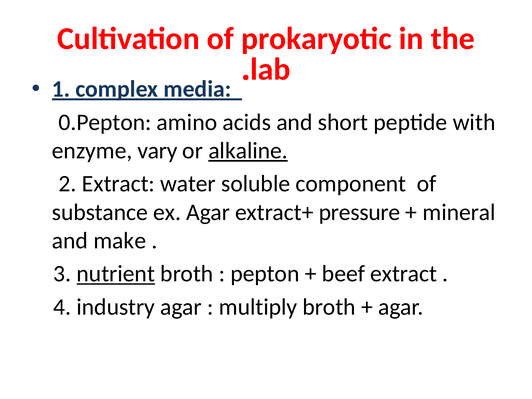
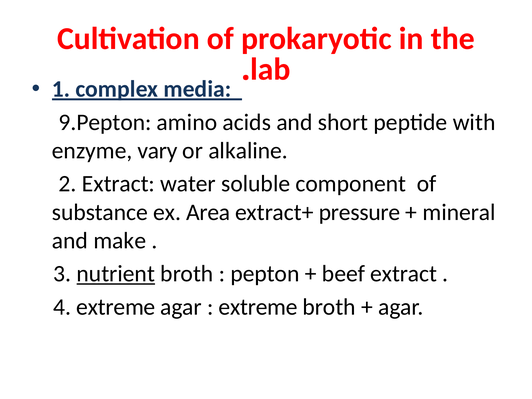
0.Pepton: 0.Pepton -> 9.Pepton
alkaline underline: present -> none
ex Agar: Agar -> Area
4 industry: industry -> extreme
multiply at (258, 307): multiply -> extreme
